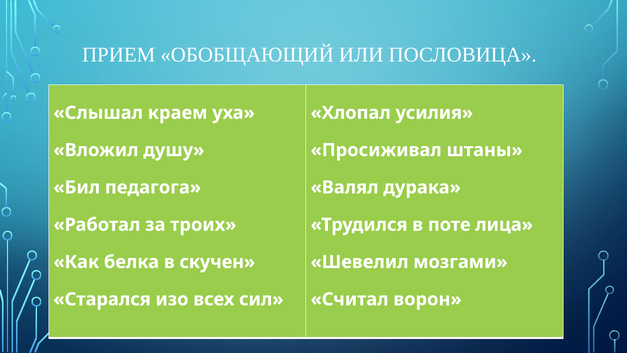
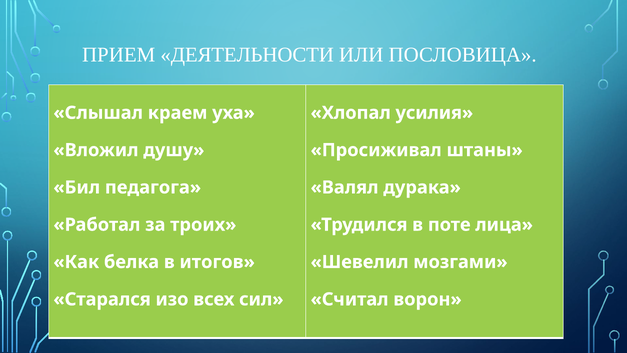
ОБОБЩАЮЩИЙ: ОБОБЩАЮЩИЙ -> ДЕЯТЕЛЬНОСТИ
скучен: скучен -> итогов
